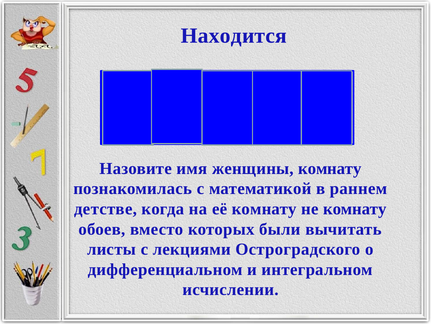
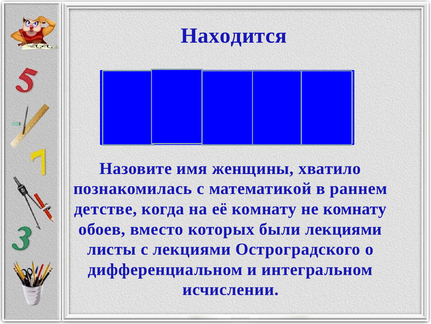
женщины комнату: комнату -> хватило
были вычитать: вычитать -> лекциями
